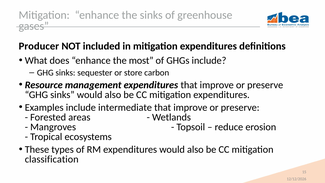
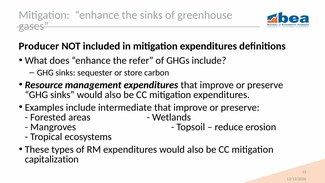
most: most -> refer
classification: classification -> capitalization
